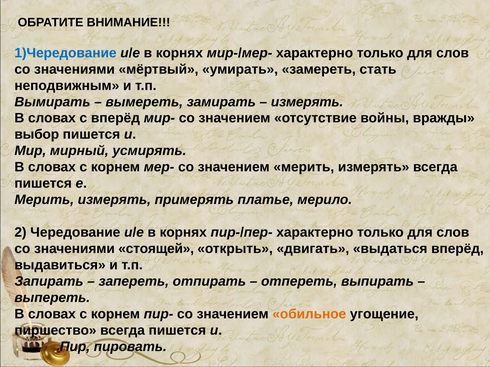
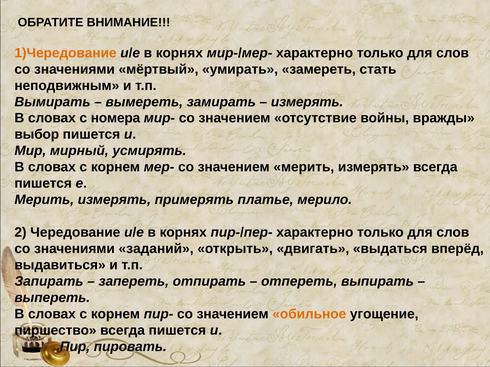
1)Чередование colour: blue -> orange
с вперёд: вперёд -> номера
стоящей: стоящей -> заданий
